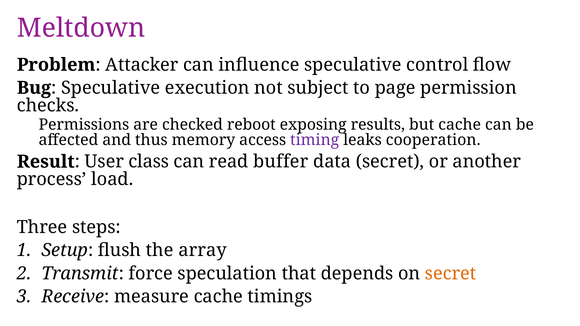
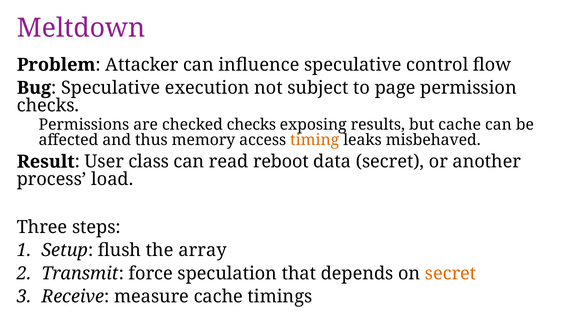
checked reboot: reboot -> checks
timing colour: purple -> orange
cooperation: cooperation -> misbehaved
buffer: buffer -> reboot
